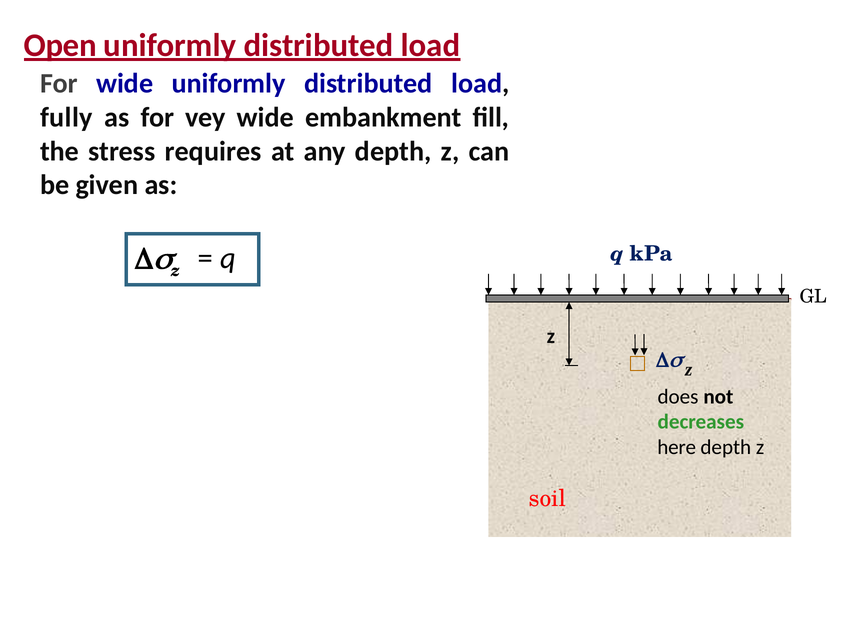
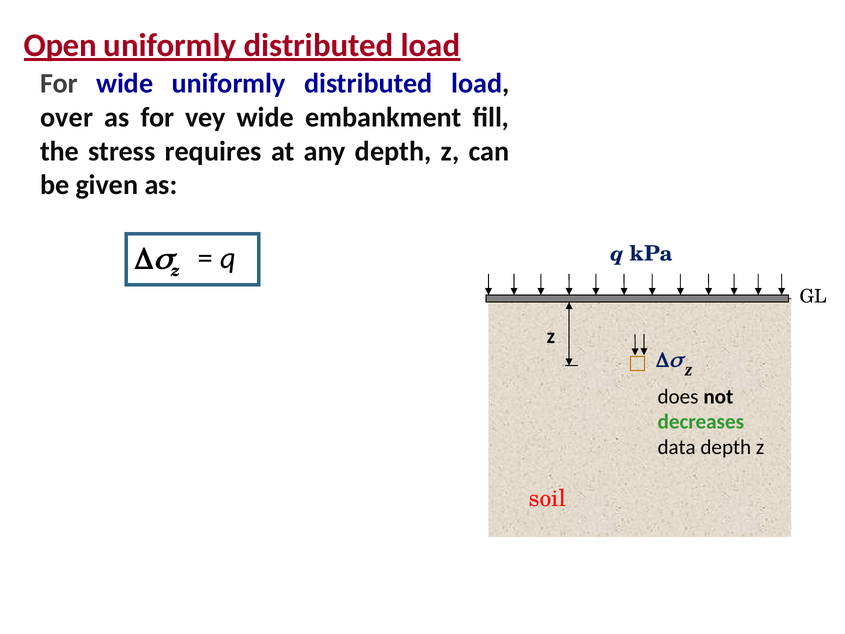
fully: fully -> over
here: here -> data
